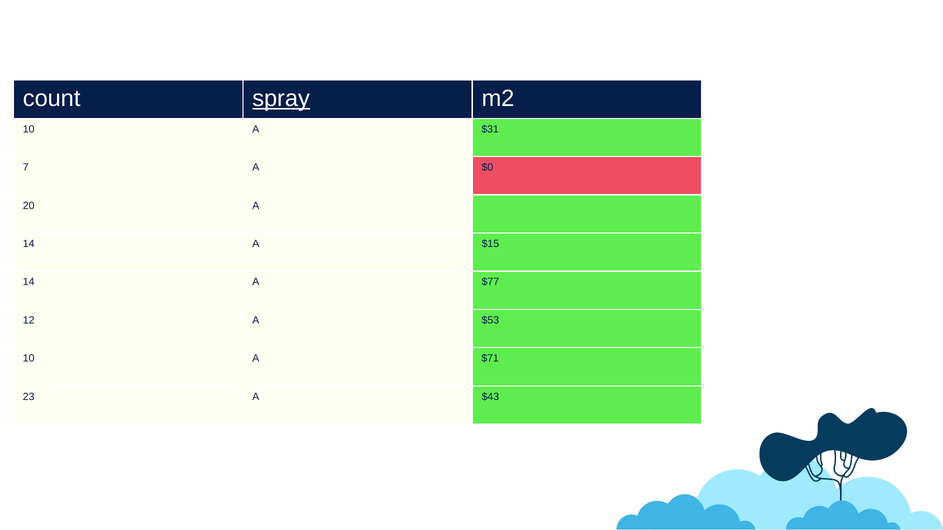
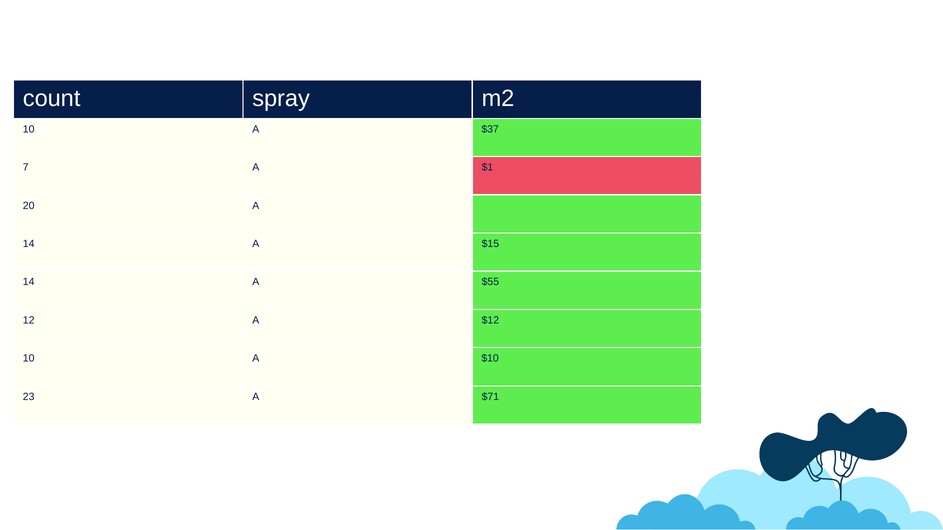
spray underline: present -> none
$31: $31 -> $37
$0: $0 -> $1
$77: $77 -> $55
$53: $53 -> $12
$71: $71 -> $10
$43: $43 -> $71
